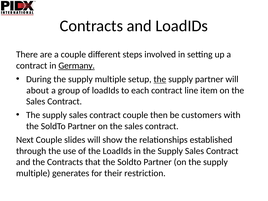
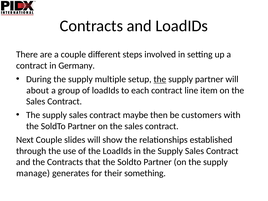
Germany underline: present -> none
contract couple: couple -> maybe
multiple at (33, 173): multiple -> manage
restriction: restriction -> something
